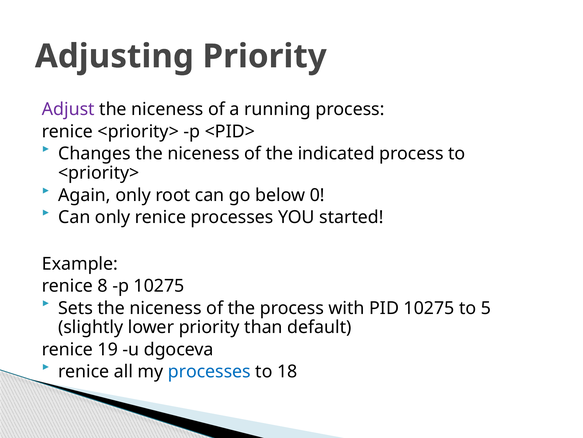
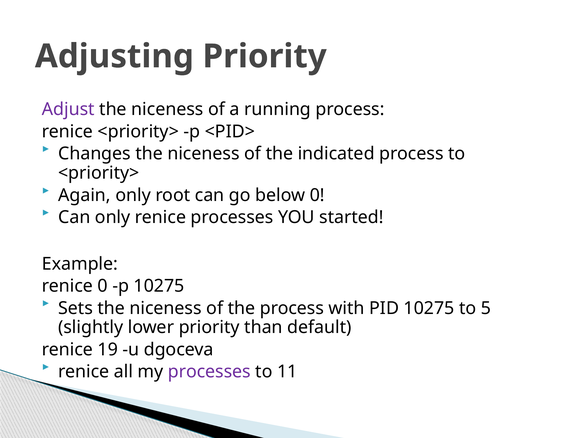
renice 8: 8 -> 0
processes at (209, 371) colour: blue -> purple
18: 18 -> 11
